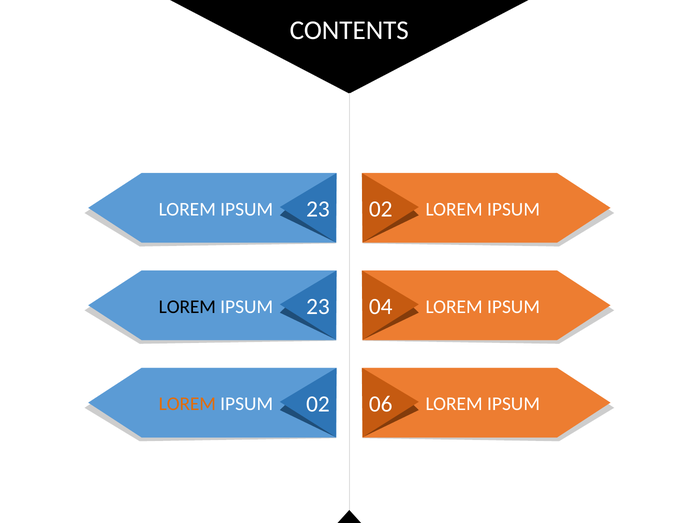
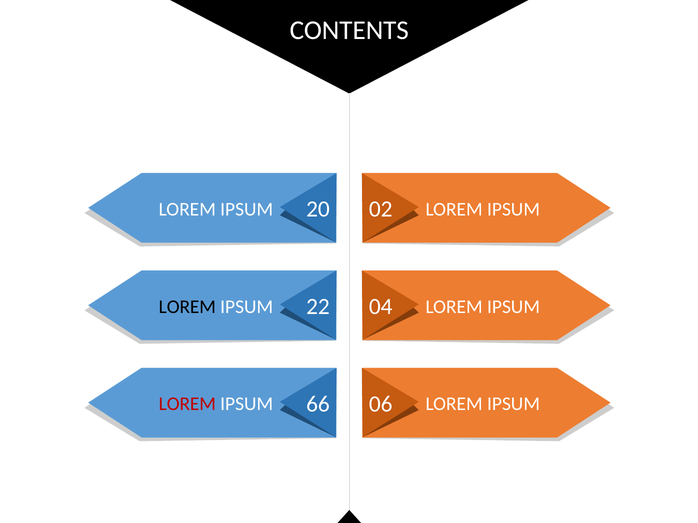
23 at (318, 210): 23 -> 20
23 at (318, 307): 23 -> 22
LOREM at (187, 404) colour: orange -> red
02 at (318, 404): 02 -> 66
